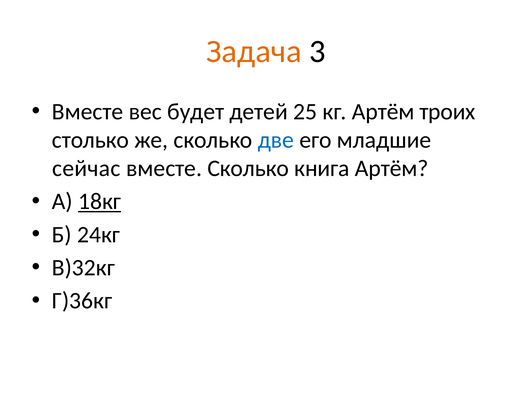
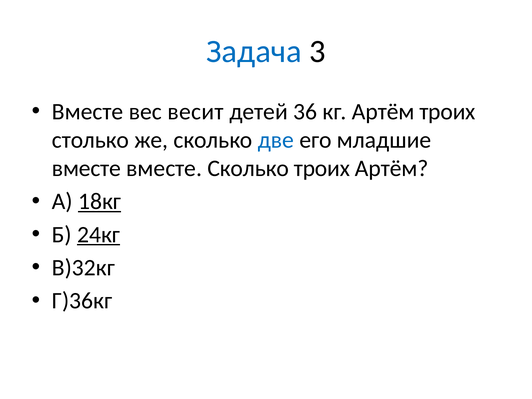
Задача colour: orange -> blue
будет: будет -> весит
25: 25 -> 36
сейчас at (86, 168): сейчас -> вместе
Сколько книга: книга -> троих
24кг underline: none -> present
